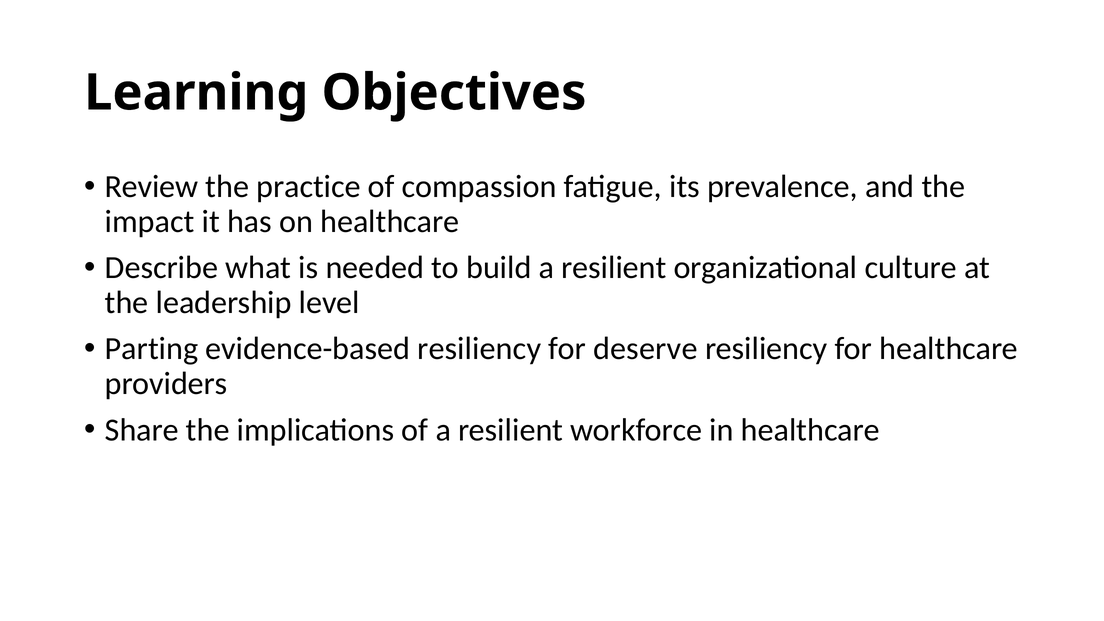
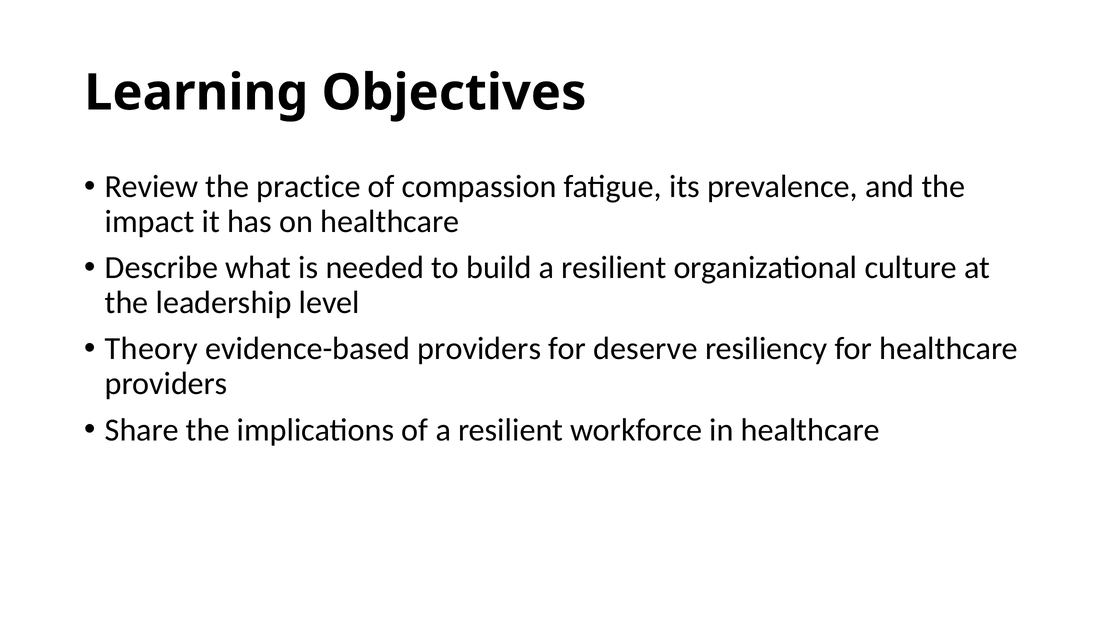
Parting: Parting -> Theory
evidence-based resiliency: resiliency -> providers
